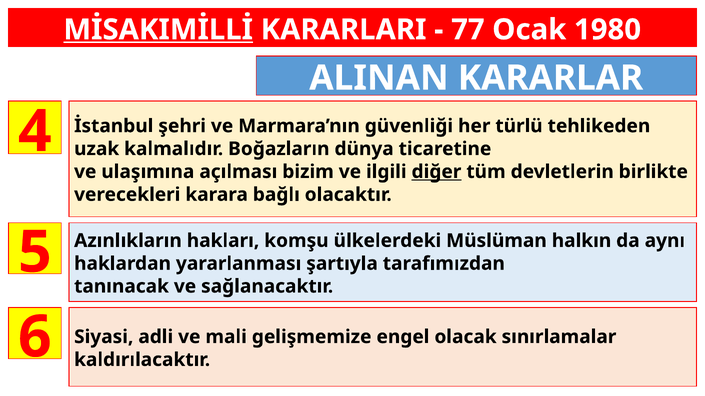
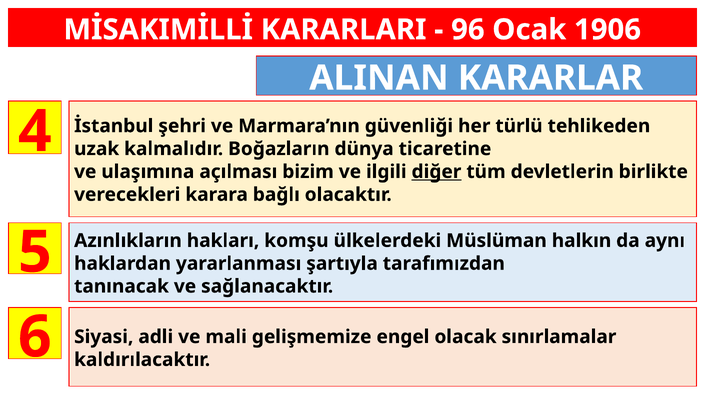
MİSAKIMİLLİ underline: present -> none
77: 77 -> 96
1980: 1980 -> 1906
